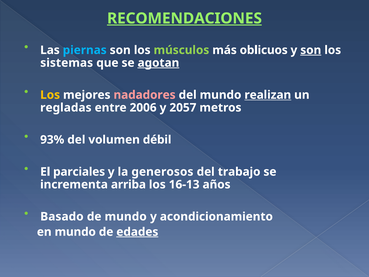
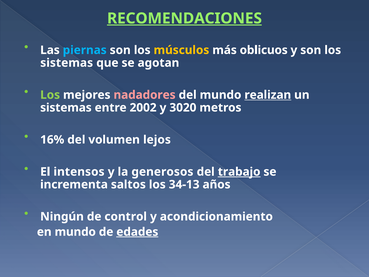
músculos colour: light green -> yellow
son at (311, 50) underline: present -> none
agotan underline: present -> none
Los at (50, 95) colour: yellow -> light green
regladas at (66, 108): regladas -> sistemas
2006: 2006 -> 2002
2057: 2057 -> 3020
93%: 93% -> 16%
débil: débil -> lejos
parciales: parciales -> intensos
trabajo underline: none -> present
arriba: arriba -> saltos
16-13: 16-13 -> 34-13
Basado: Basado -> Ningún
de mundo: mundo -> control
